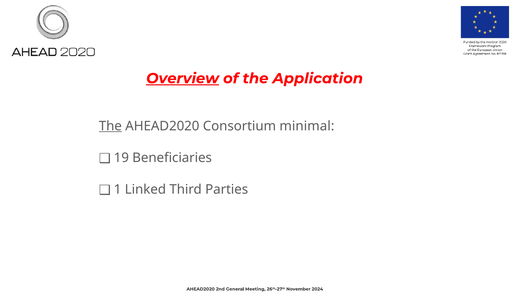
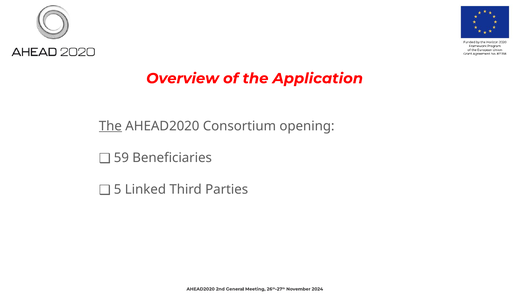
Overview underline: present -> none
minimal: minimal -> opening
19: 19 -> 59
1: 1 -> 5
